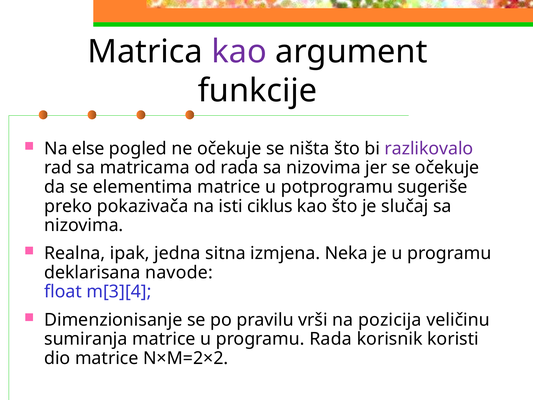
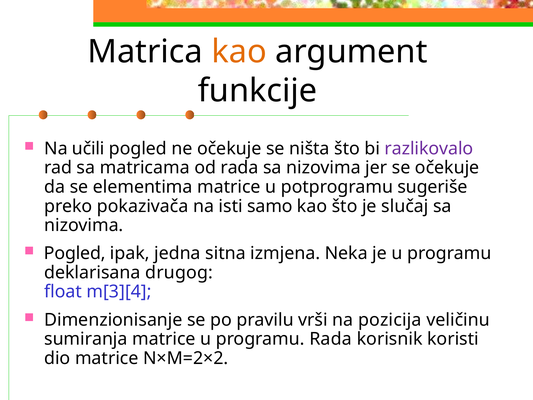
kao at (239, 52) colour: purple -> orange
else: else -> učili
ciklus: ciklus -> samo
Realna at (75, 253): Realna -> Pogled
navode: navode -> drugog
